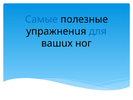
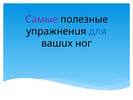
Сaмыe colour: blue -> purple
